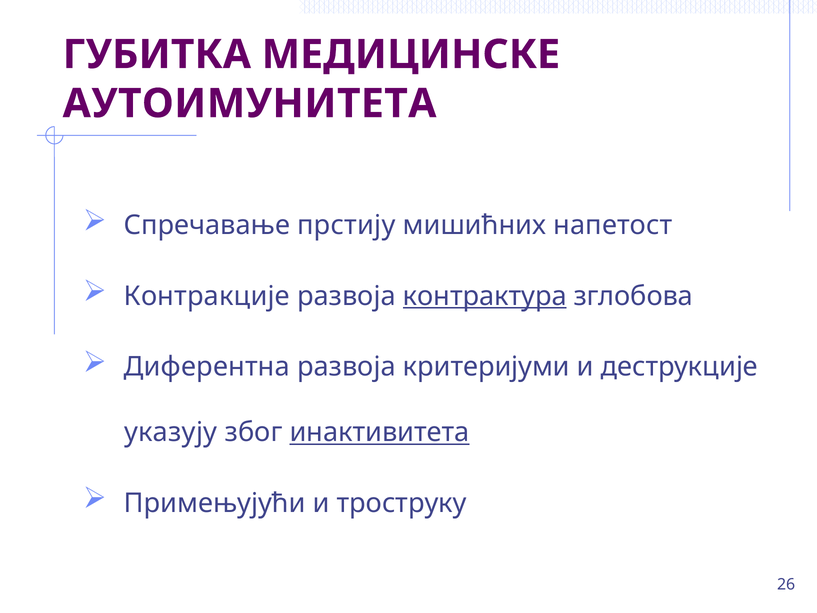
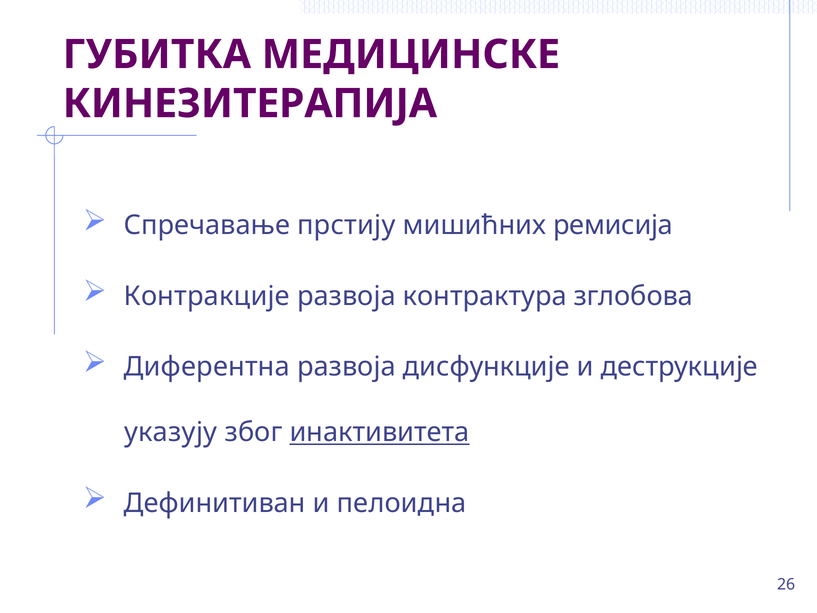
АУТОИМУНИТЕТА: АУТОИМУНИТЕТА -> КИНЕЗИТЕРАПИЈА
напетост: напетост -> ремисија
контрактура underline: present -> none
критеријуми: критеријуми -> дисфункције
Примењујући: Примењујући -> Дефинитиван
троструку: троструку -> пелоидна
